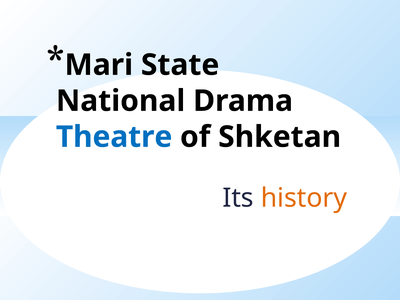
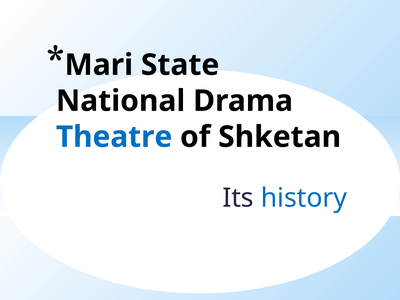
history colour: orange -> blue
